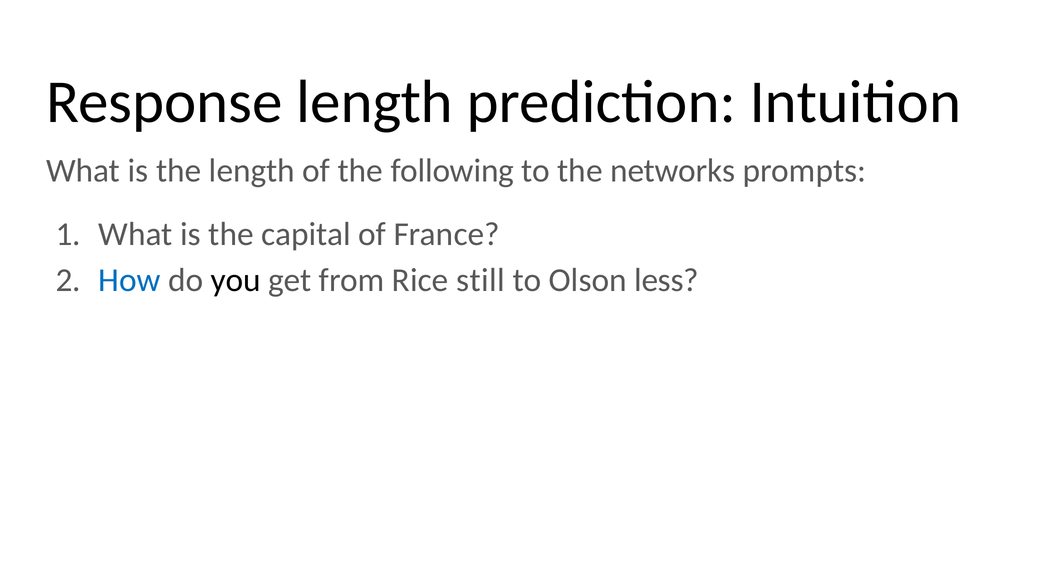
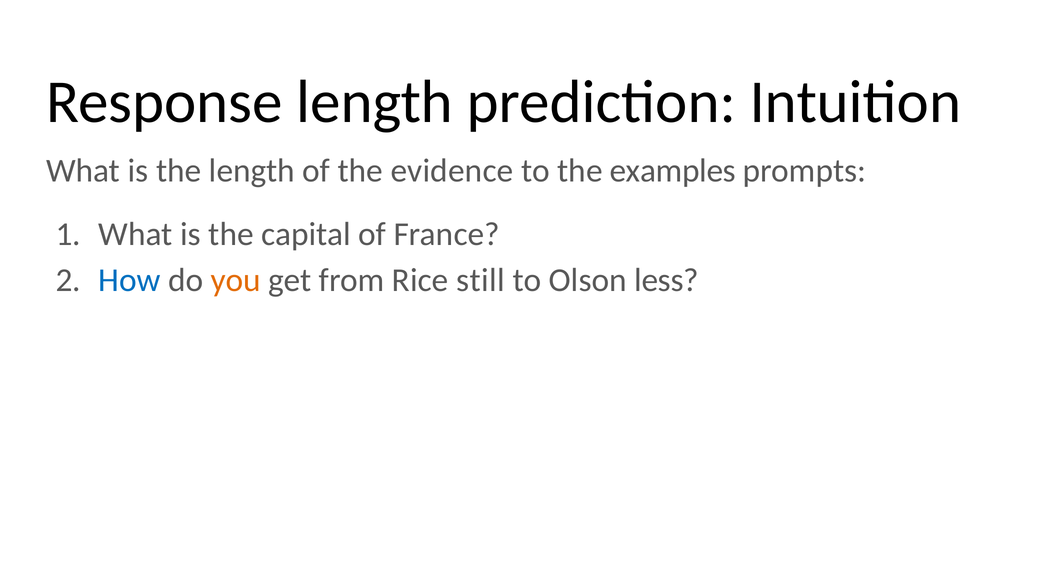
following: following -> evidence
networks: networks -> examples
you colour: black -> orange
